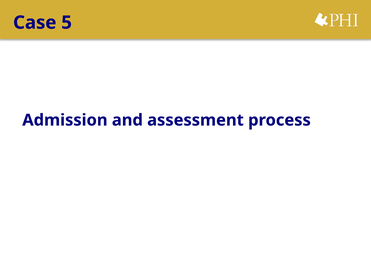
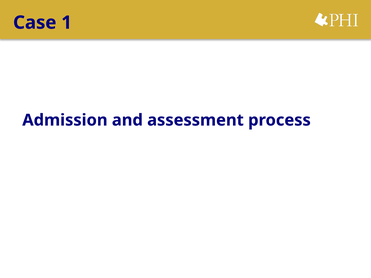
5: 5 -> 1
